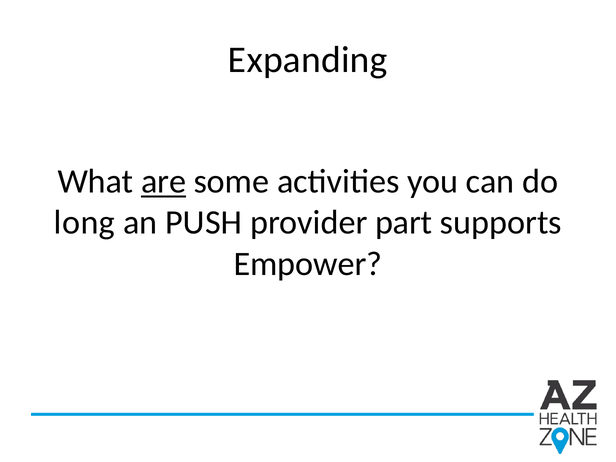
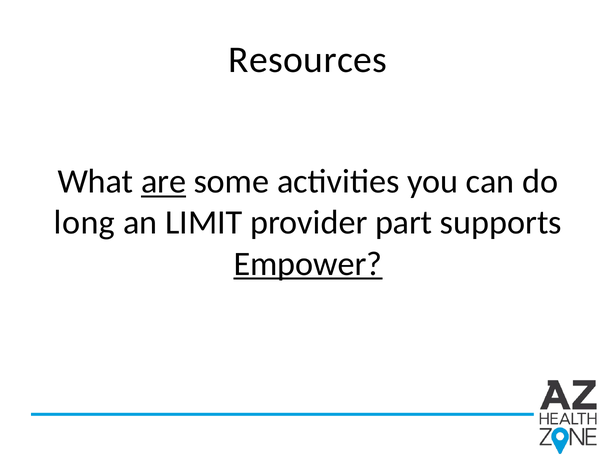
Expanding: Expanding -> Resources
PUSH: PUSH -> LIMIT
Empower underline: none -> present
